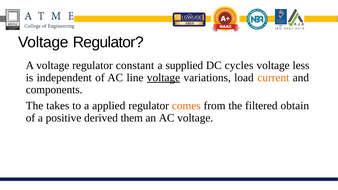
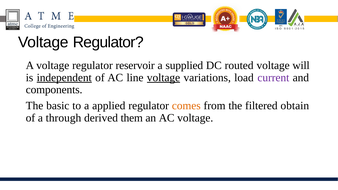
constant: constant -> reservoir
cycles: cycles -> routed
less: less -> will
independent underline: none -> present
current colour: orange -> purple
takes: takes -> basic
positive: positive -> through
